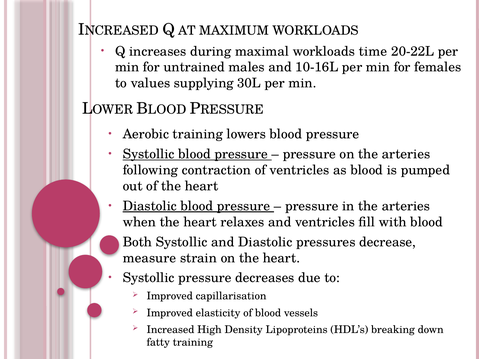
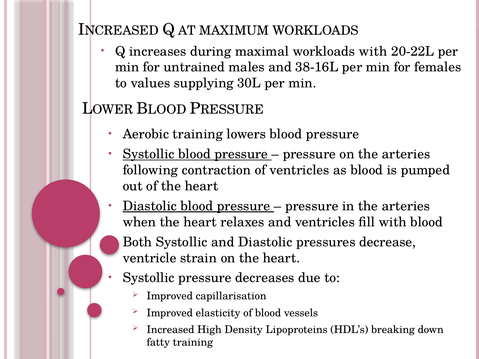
workloads time: time -> with
10-16L: 10-16L -> 38-16L
measure: measure -> ventricle
